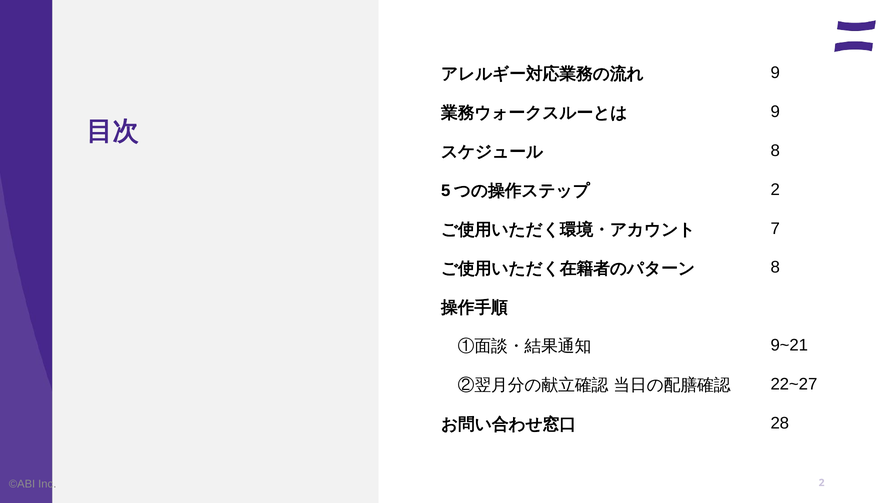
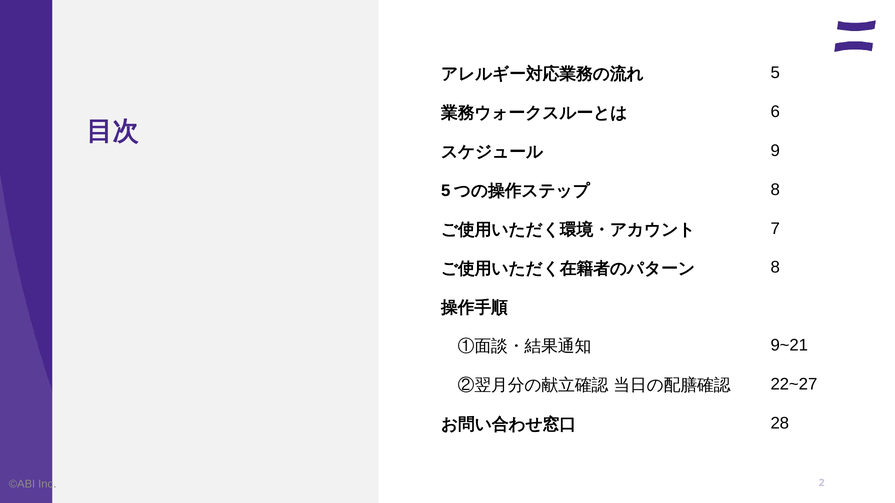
9 at (775, 73): 9 -> 5
9 at (775, 112): 9 -> 6
8 at (775, 151): 8 -> 9
2 at (775, 190): 2 -> 8
